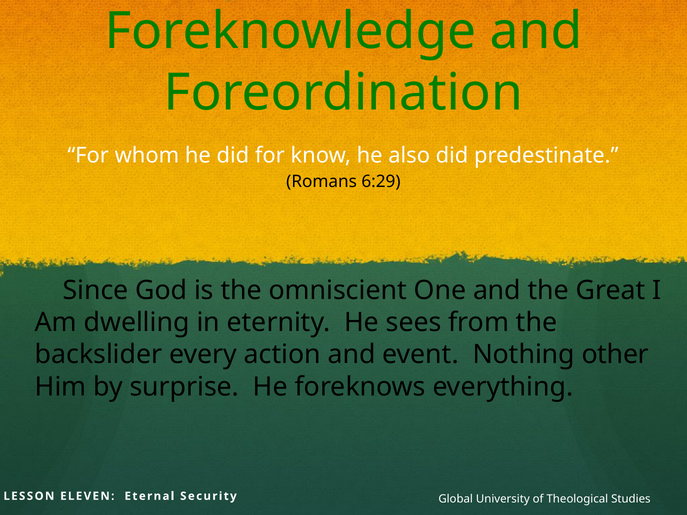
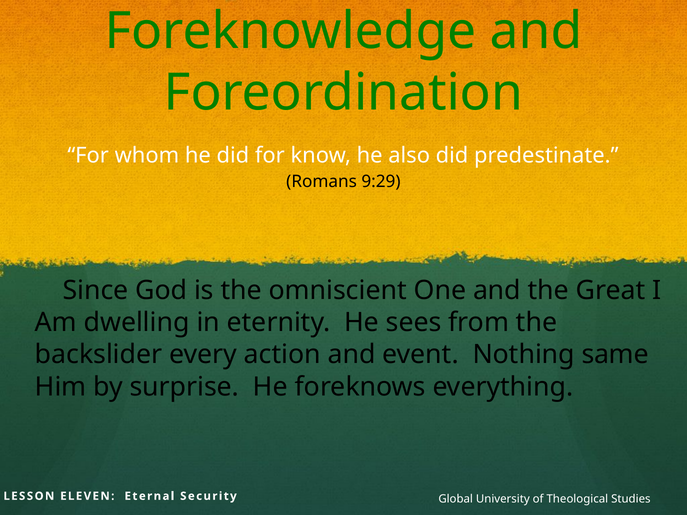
6:29: 6:29 -> 9:29
other: other -> same
